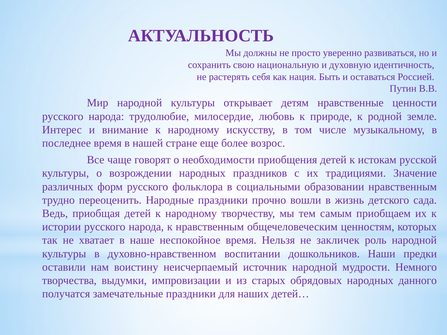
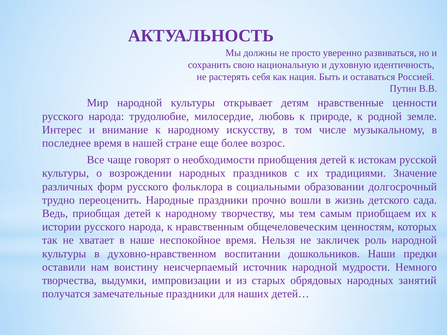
образовании нравственным: нравственным -> долгосрочный
данного: данного -> занятий
